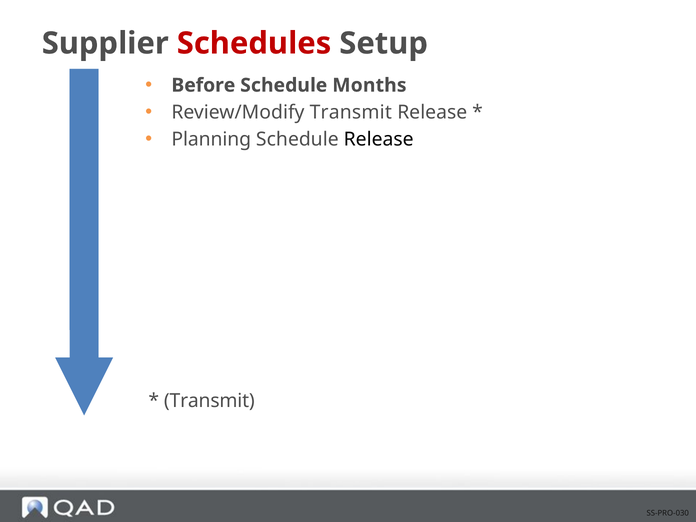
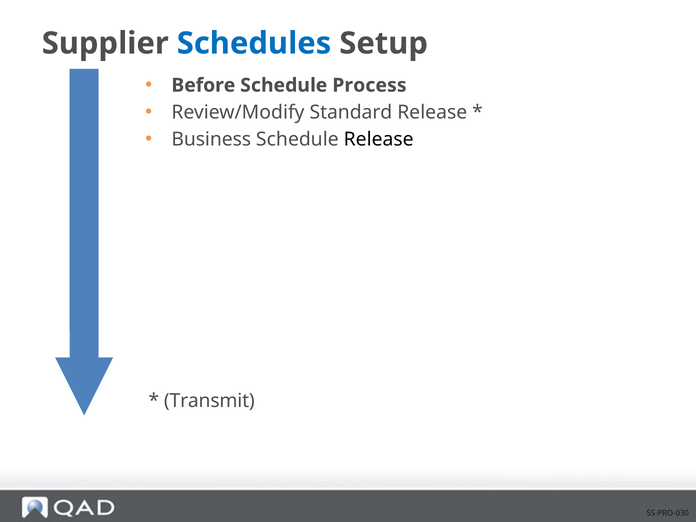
Schedules colour: red -> blue
Months: Months -> Process
Review/Modify Transmit: Transmit -> Standard
Planning: Planning -> Business
